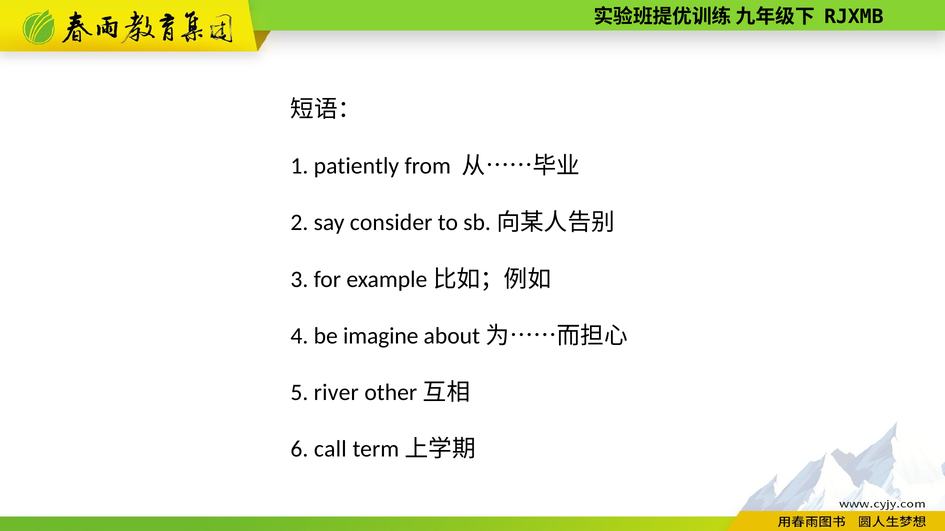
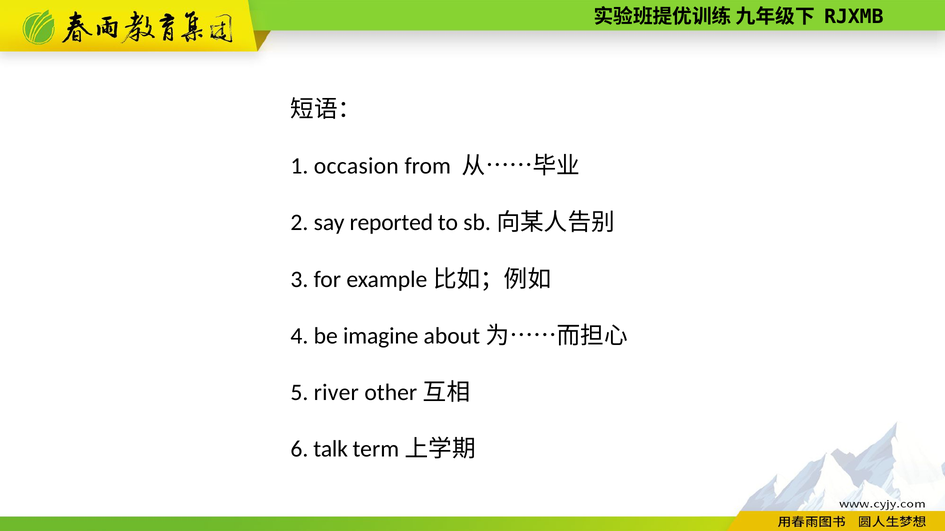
patiently: patiently -> occasion
consider: consider -> reported
call: call -> talk
